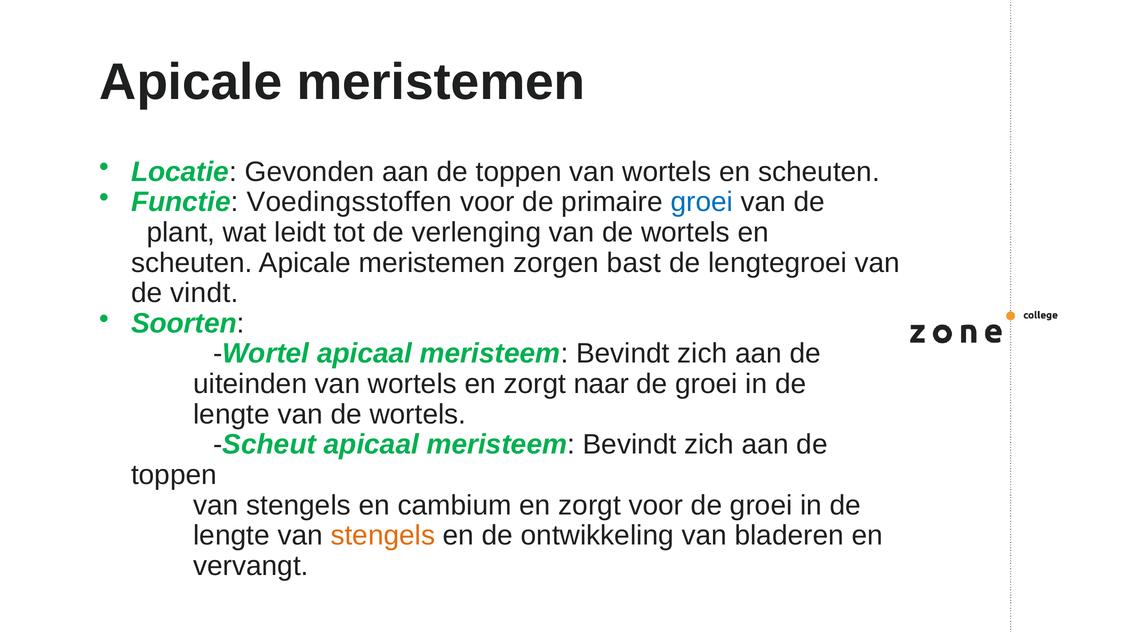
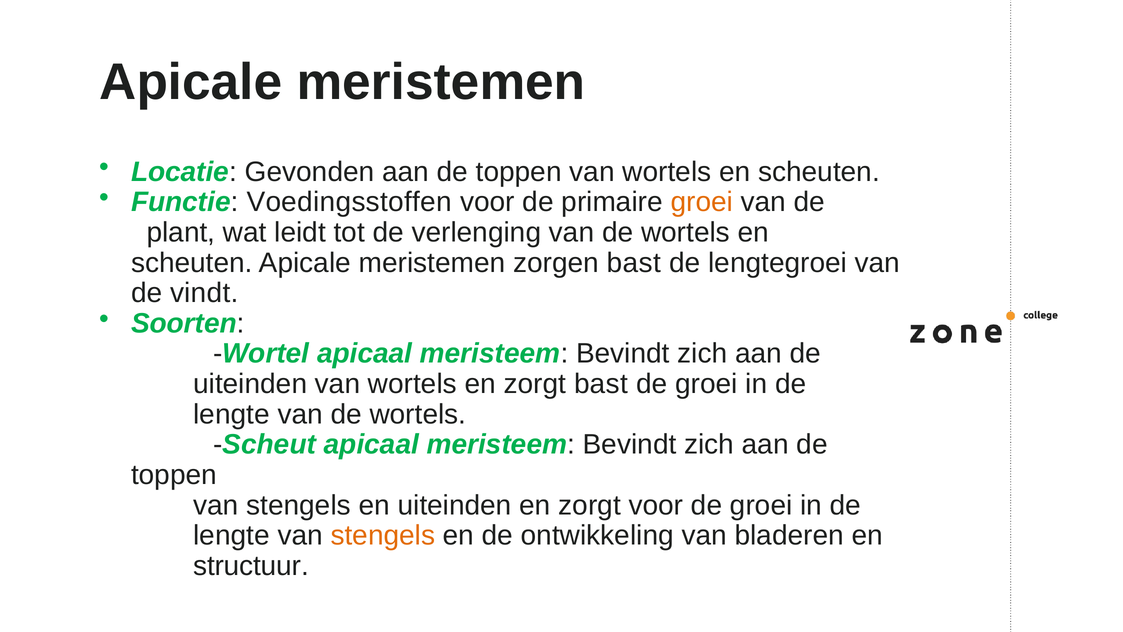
groei at (702, 202) colour: blue -> orange
zorgt naar: naar -> bast
en cambium: cambium -> uiteinden
vervangt: vervangt -> structuur
